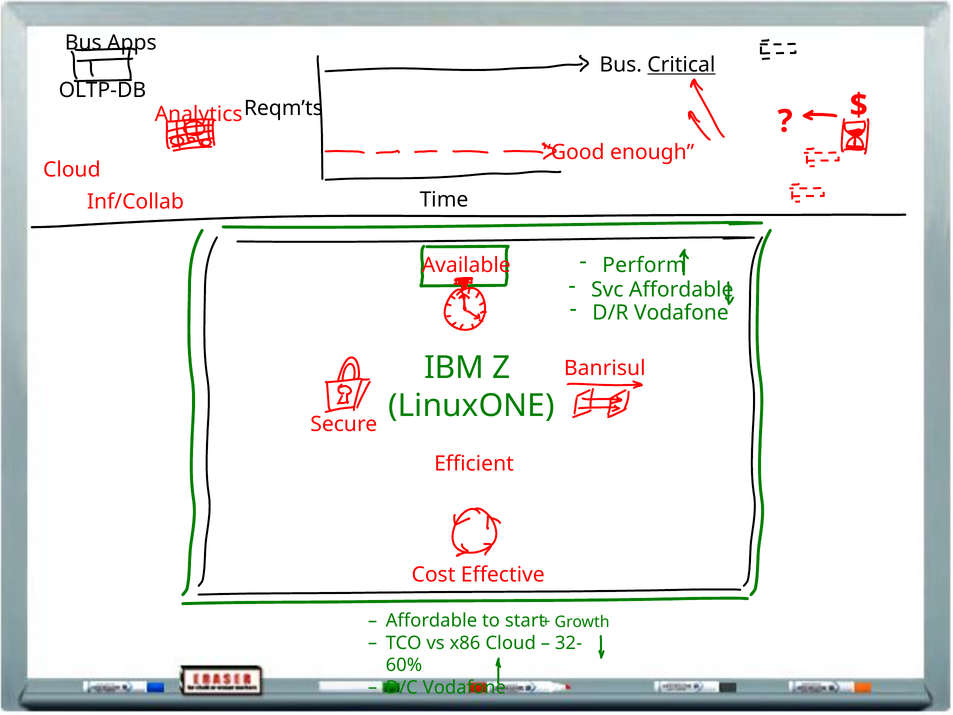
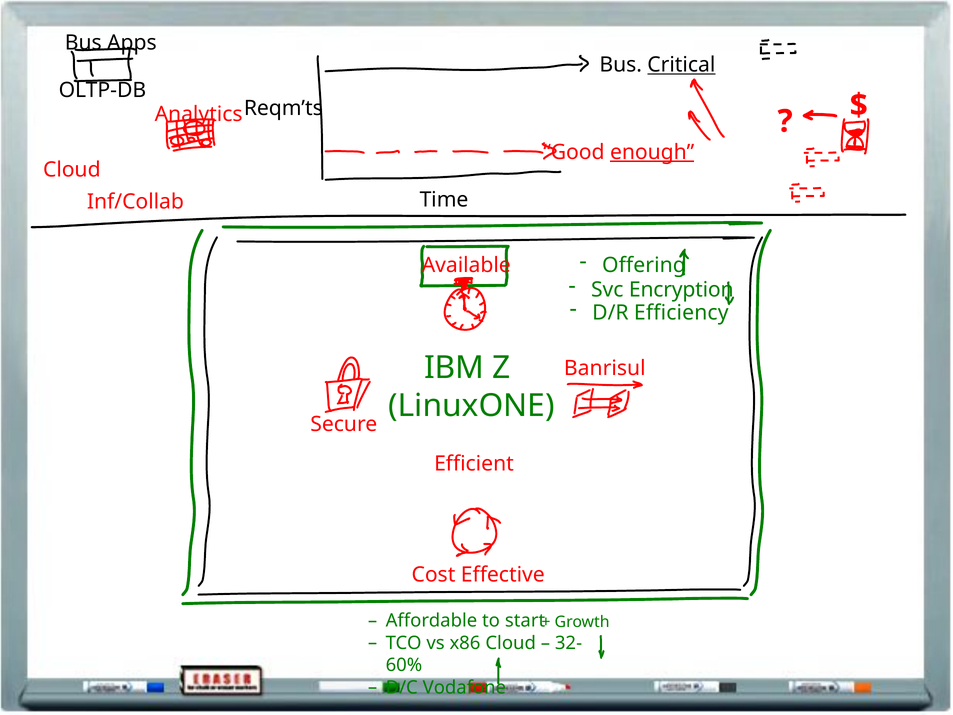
enough underline: none -> present
Perform: Perform -> Offering
Svc Affordable: Affordable -> Encryption
D/R Vodafone: Vodafone -> Efficiency
